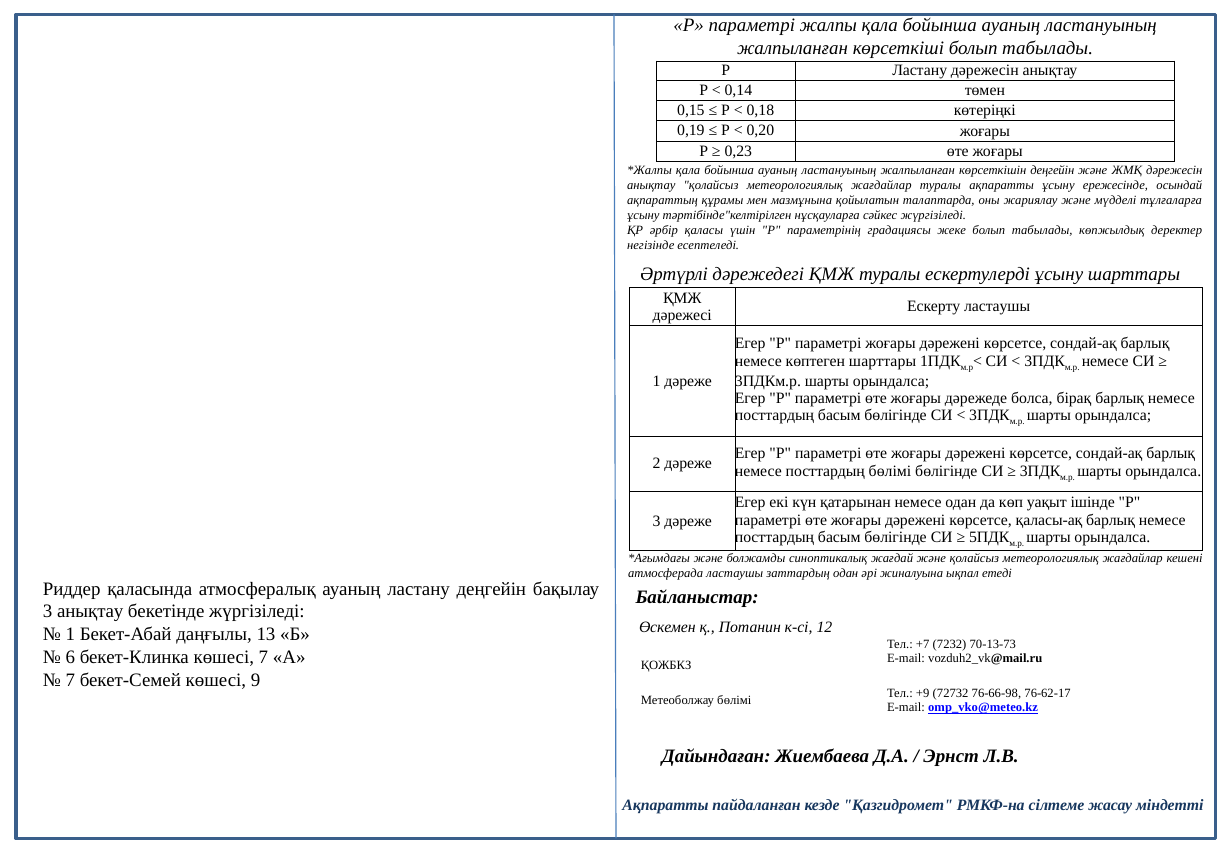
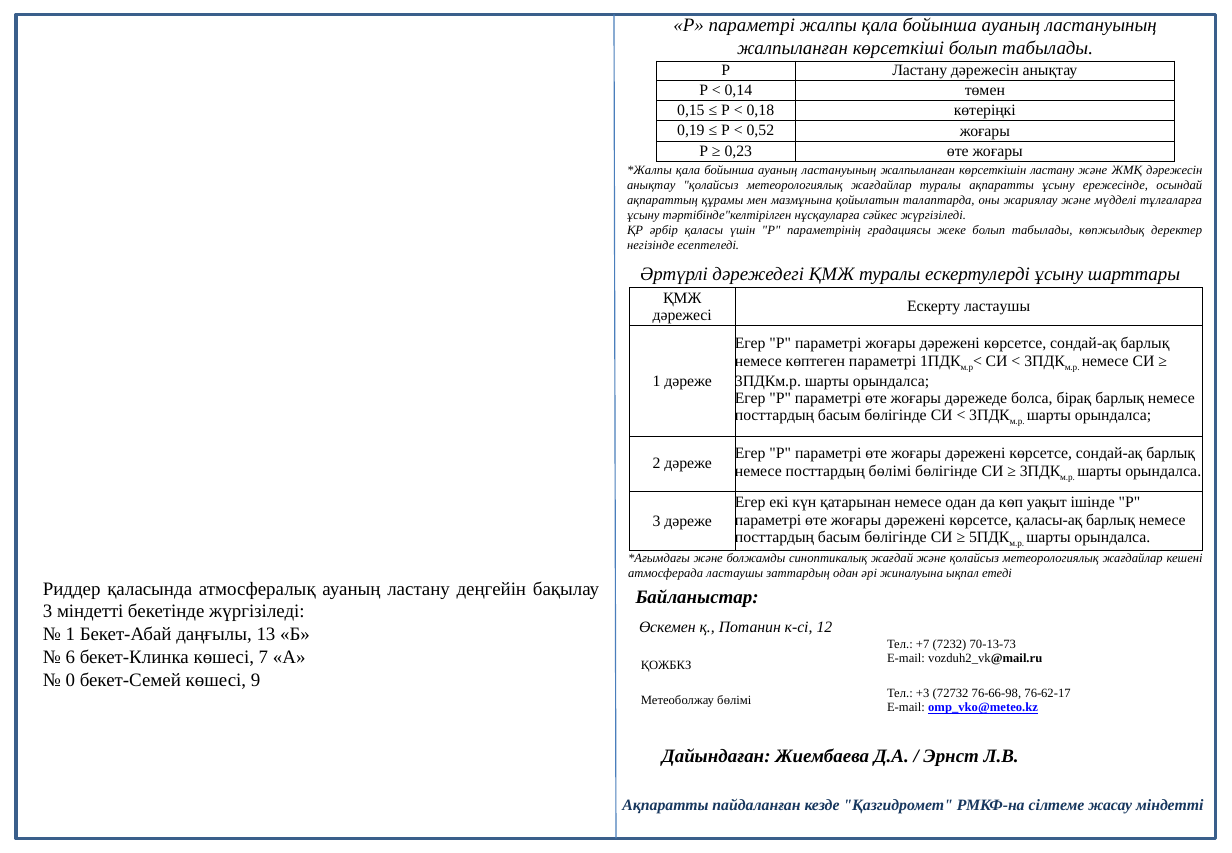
0,20: 0,20 -> 0,52
көрсеткішін деңгейін: деңгейін -> ластану
көптеген шарттары: шарттары -> параметрі
3 анықтау: анықтау -> міндетті
7 at (70, 680): 7 -> 0
+9: +9 -> +3
